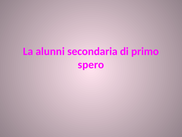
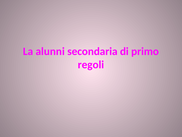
spero: spero -> regoli
